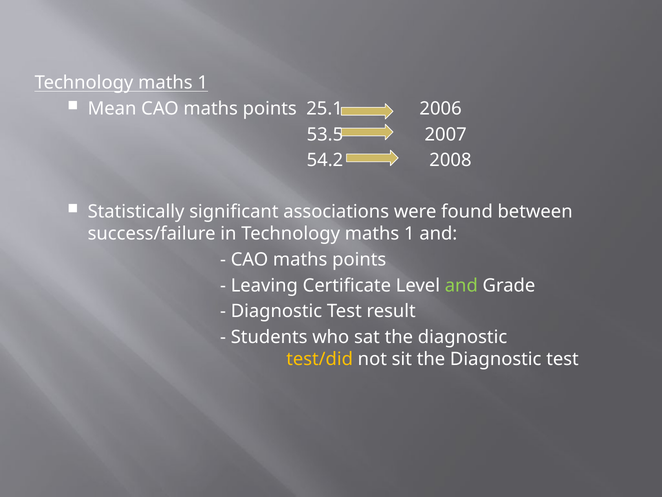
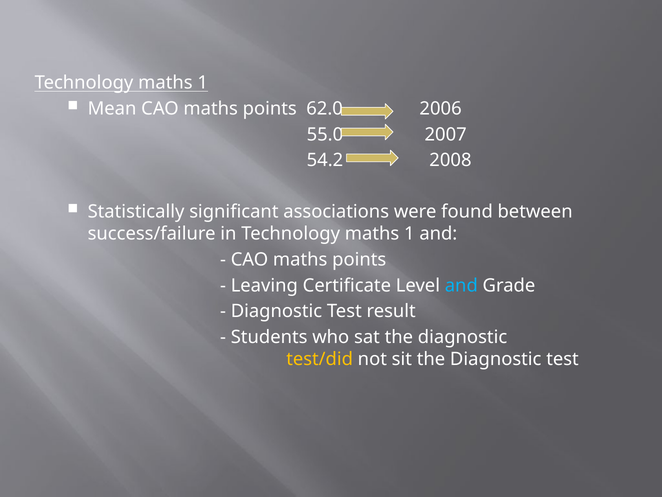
25.1: 25.1 -> 62.0
53.5: 53.5 -> 55.0
and at (461, 285) colour: light green -> light blue
